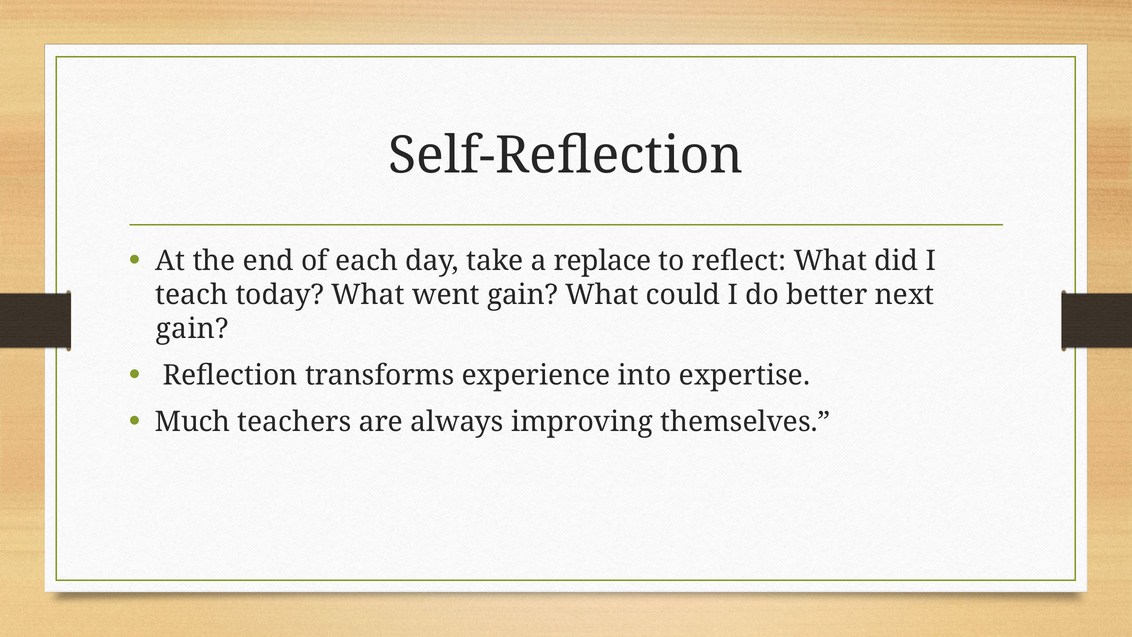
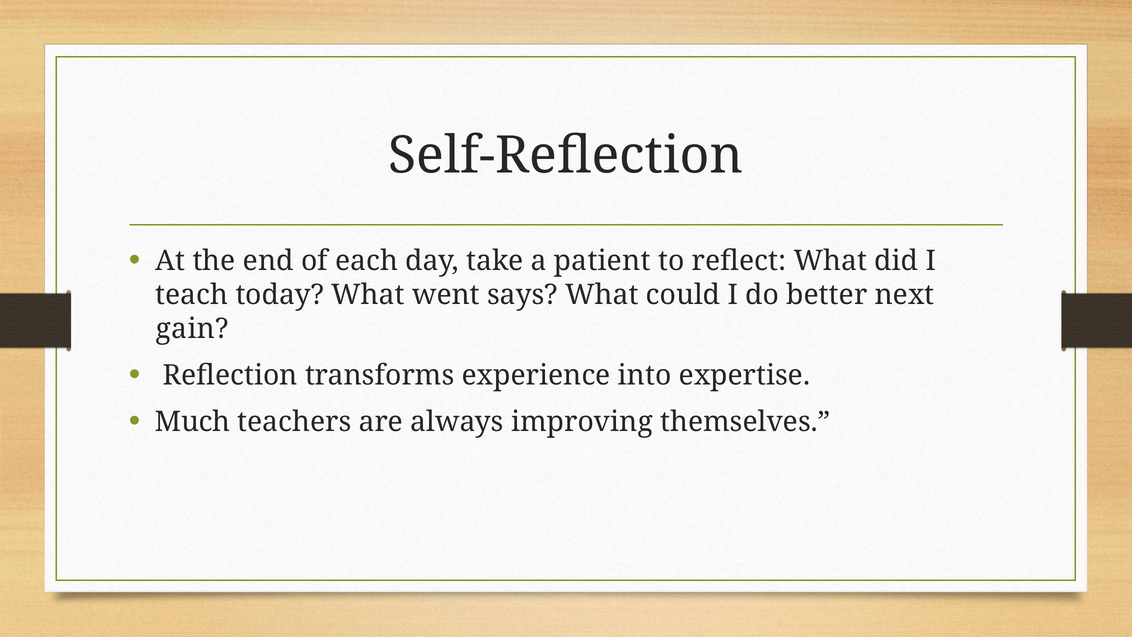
replace: replace -> patient
went gain: gain -> says
